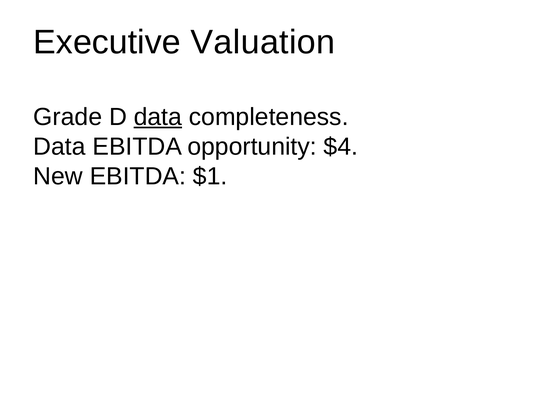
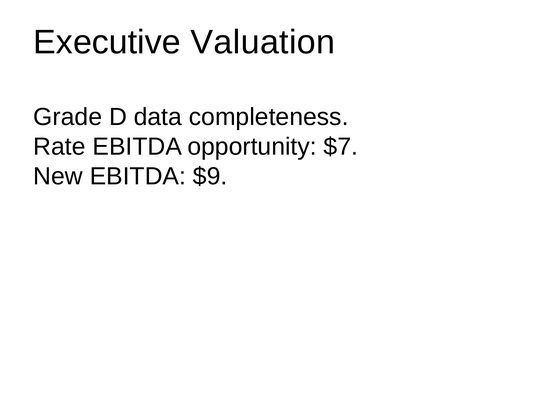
data at (158, 117) underline: present -> none
Data at (59, 147): Data -> Rate
$4: $4 -> $7
$1: $1 -> $9
